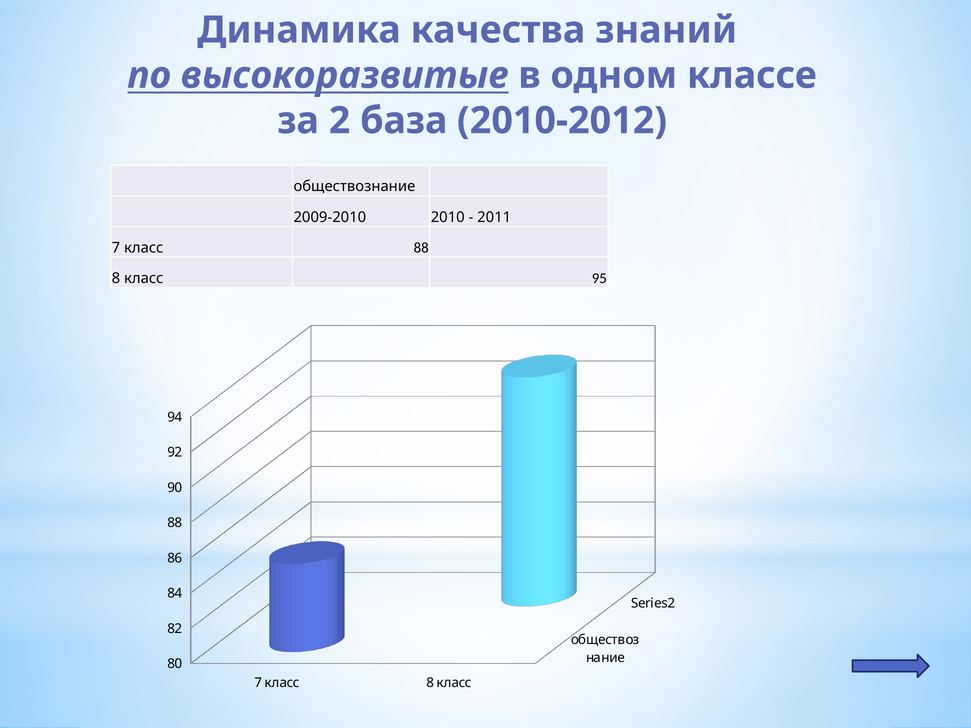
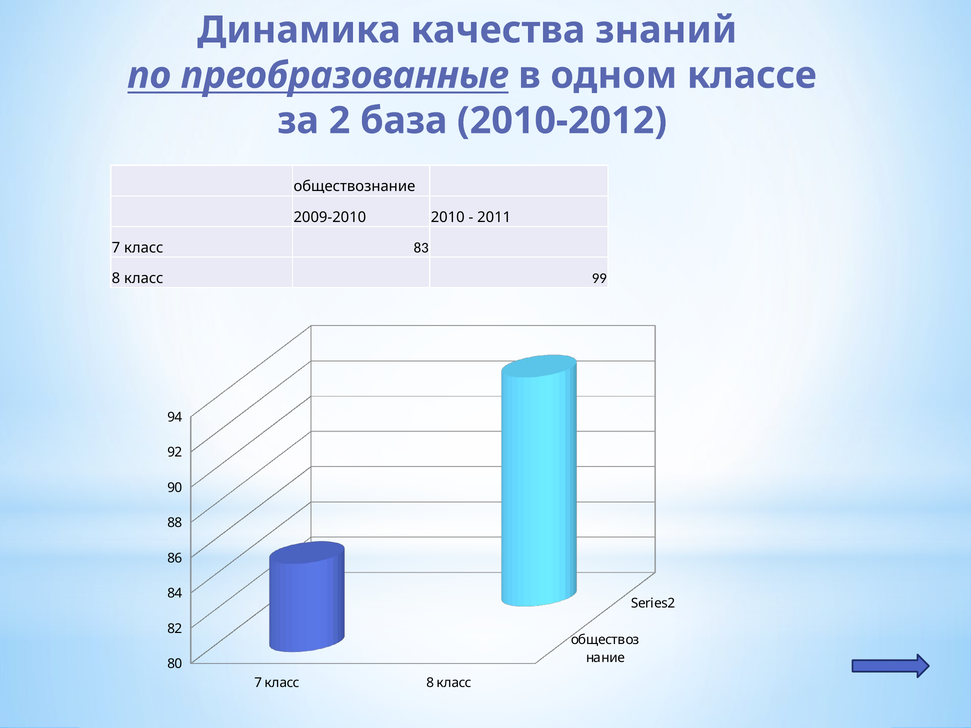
высокоразвитые: высокоразвитые -> преобразованные
88 at (421, 248): 88 -> 83
95: 95 -> 99
